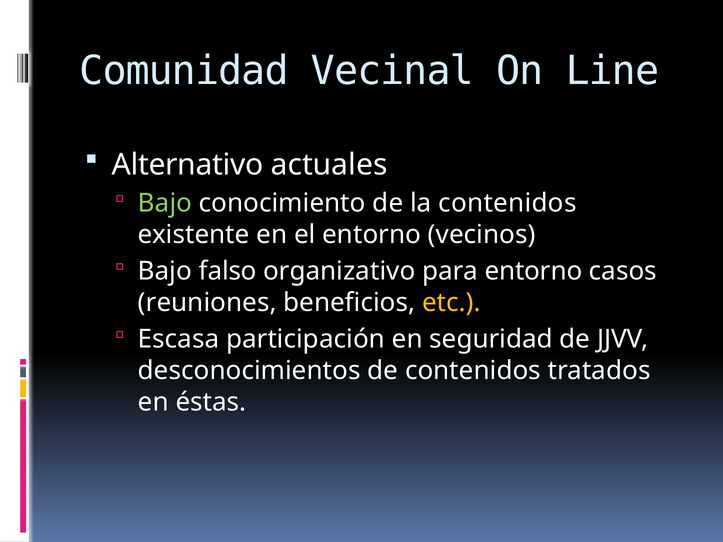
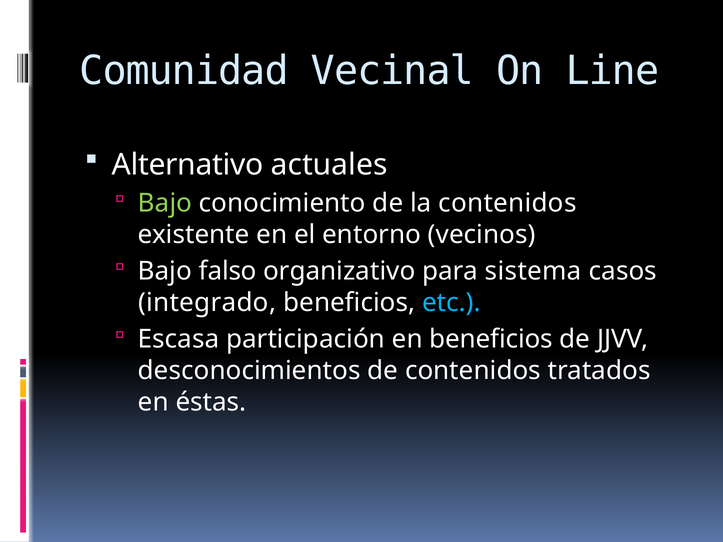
para entorno: entorno -> sistema
reuniones: reuniones -> integrado
etc colour: yellow -> light blue
en seguridad: seguridad -> beneficios
